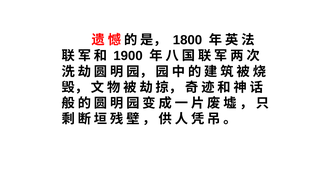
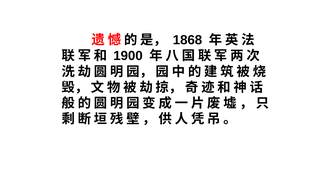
1800: 1800 -> 1868
